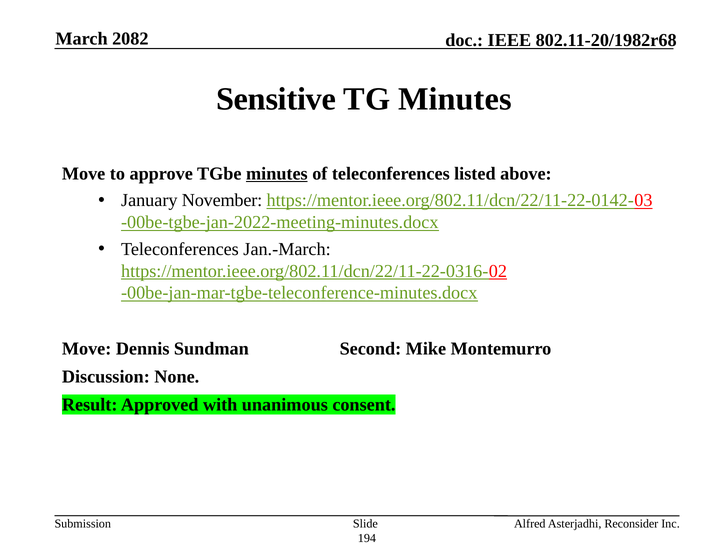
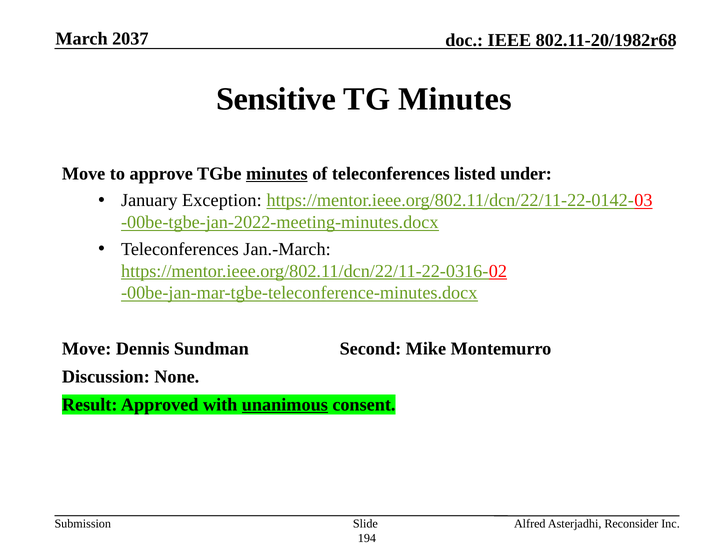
2082: 2082 -> 2037
above: above -> under
November: November -> Exception
unanimous underline: none -> present
